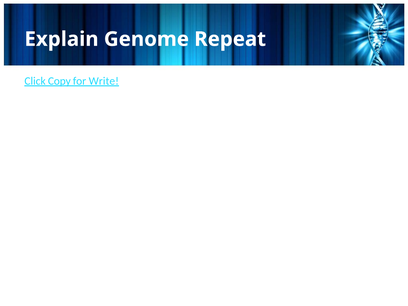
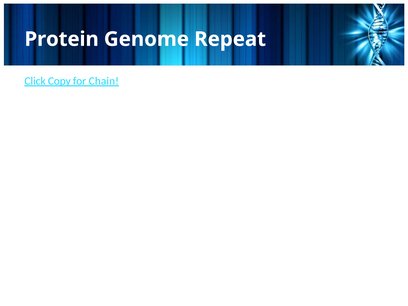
Explain: Explain -> Protein
Write: Write -> Chain
